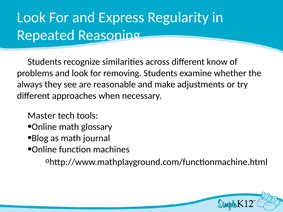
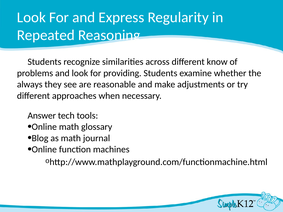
removing: removing -> providing
Master: Master -> Answer
